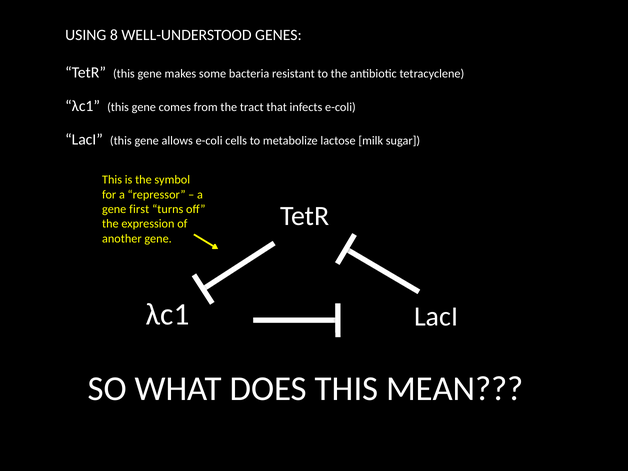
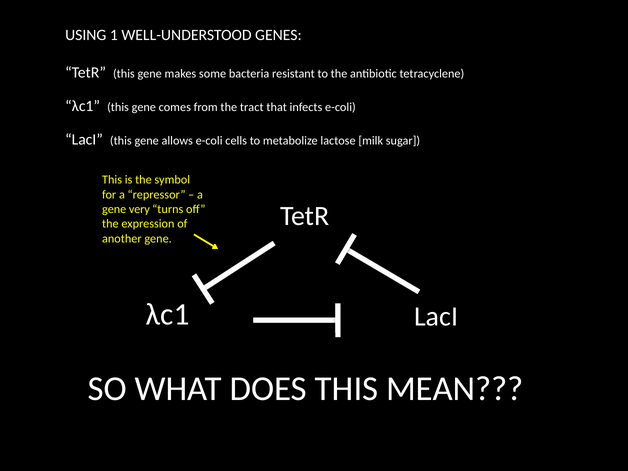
8: 8 -> 1
first: first -> very
